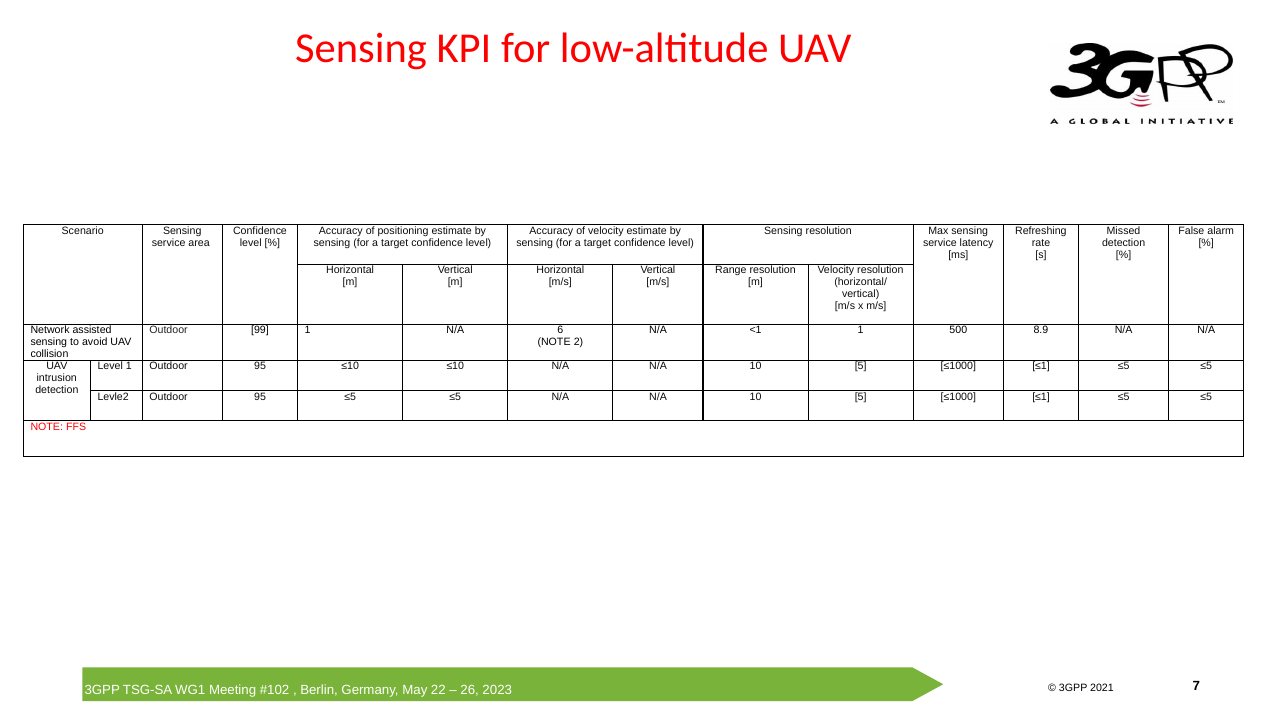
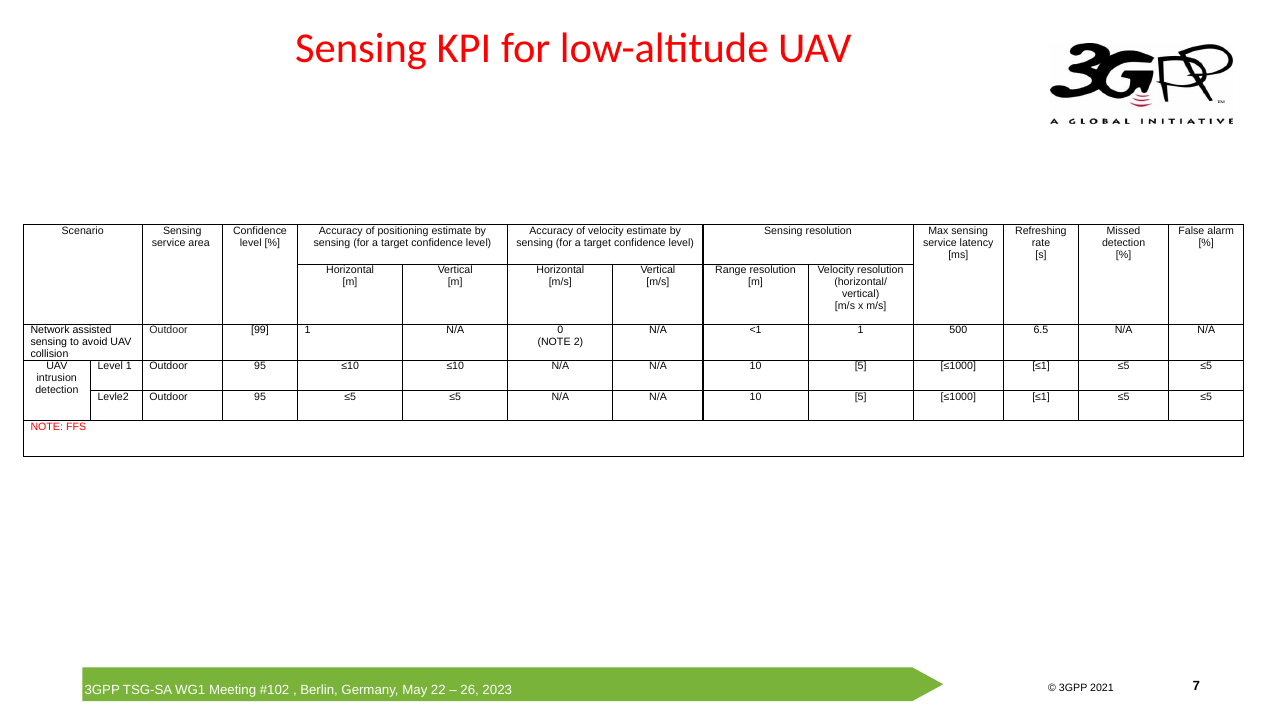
6: 6 -> 0
8.9: 8.9 -> 6.5
